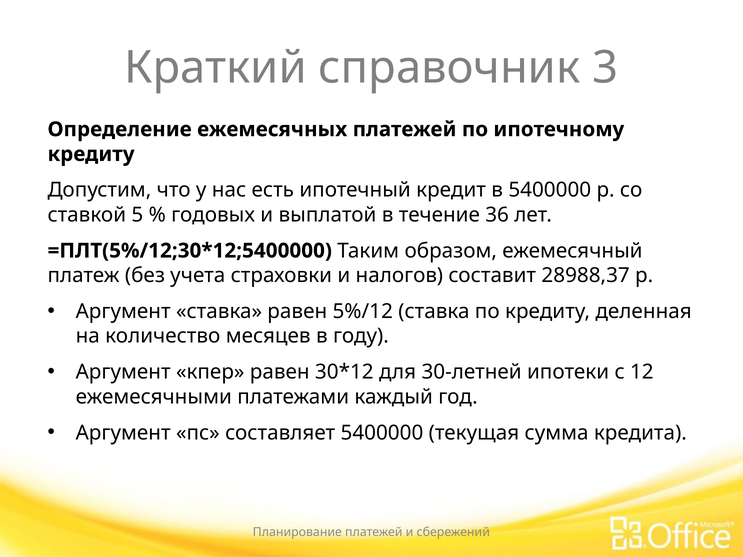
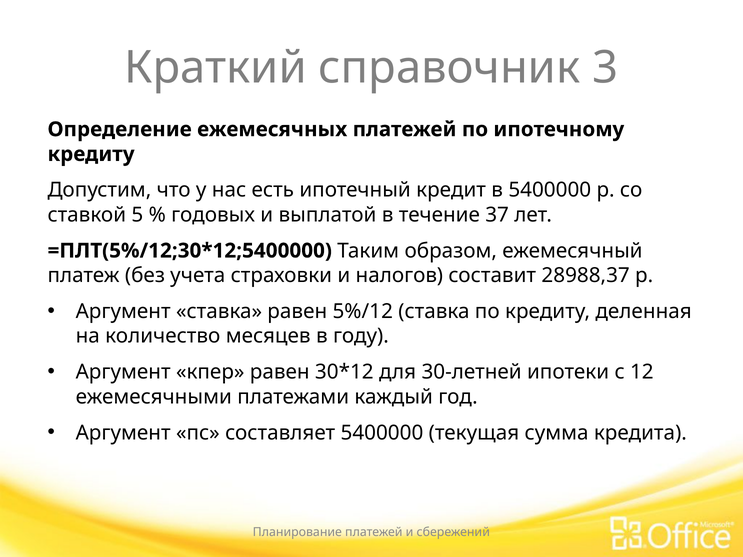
36: 36 -> 37
